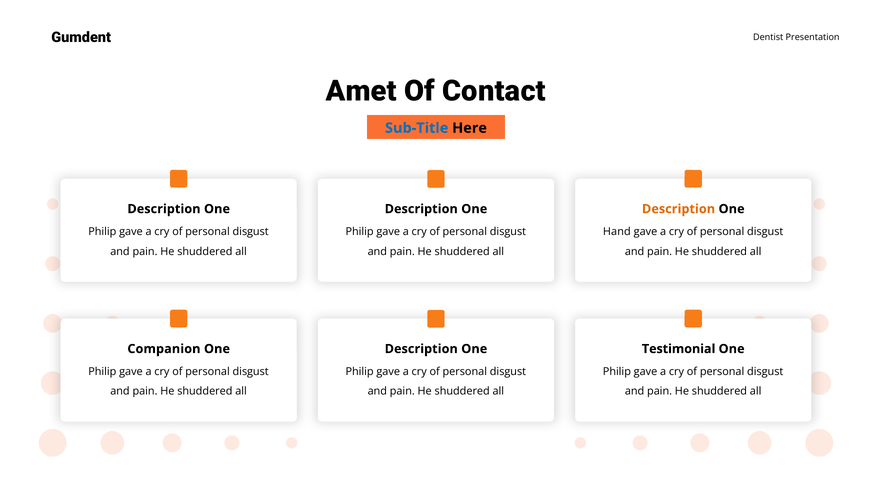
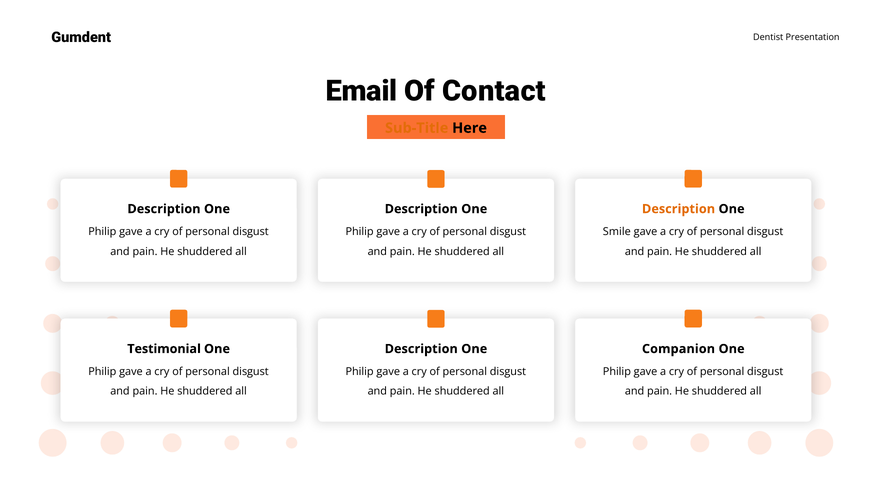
Amet: Amet -> Email
Sub-Title colour: blue -> orange
Hand: Hand -> Smile
Companion: Companion -> Testimonial
Testimonial: Testimonial -> Companion
